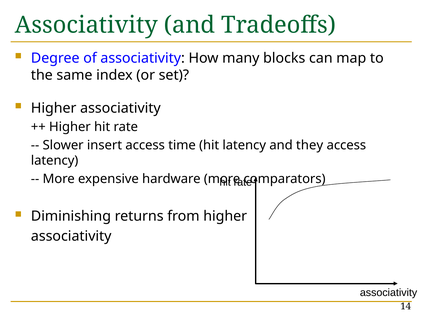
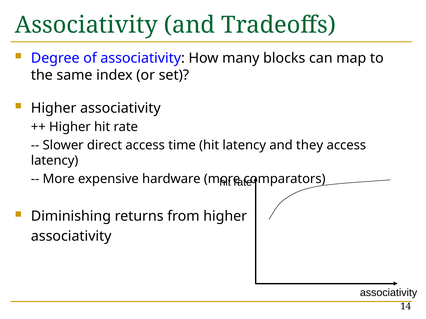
insert: insert -> direct
